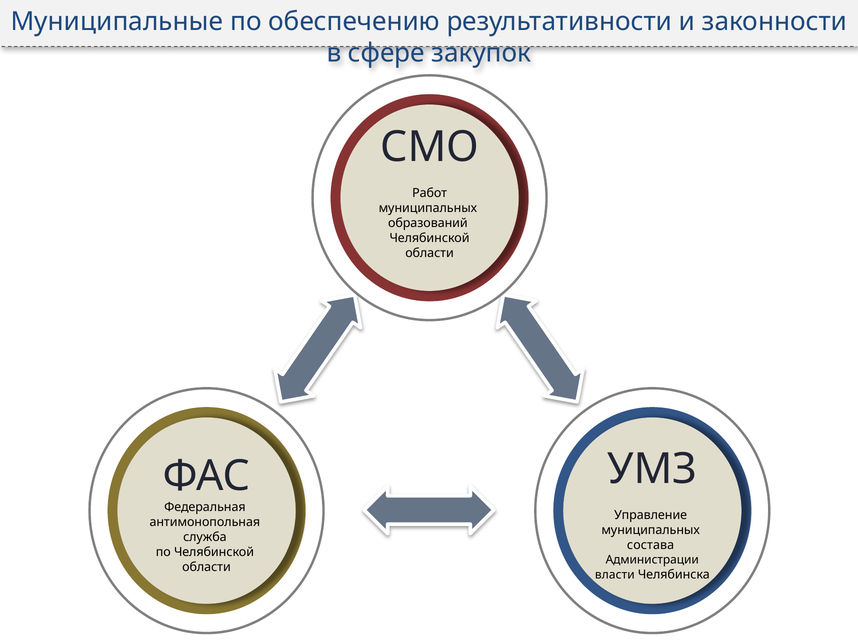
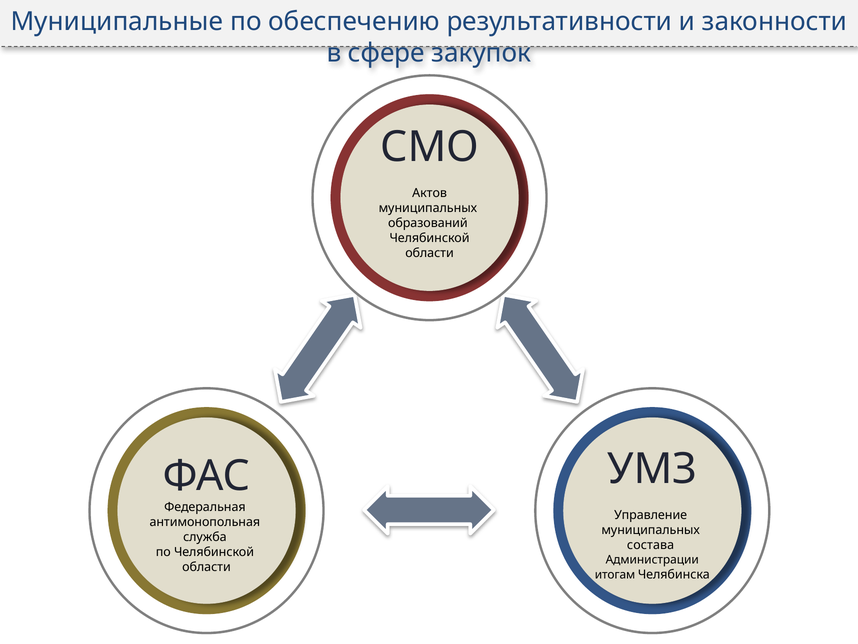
Работ: Работ -> Актов
власти: власти -> итогам
